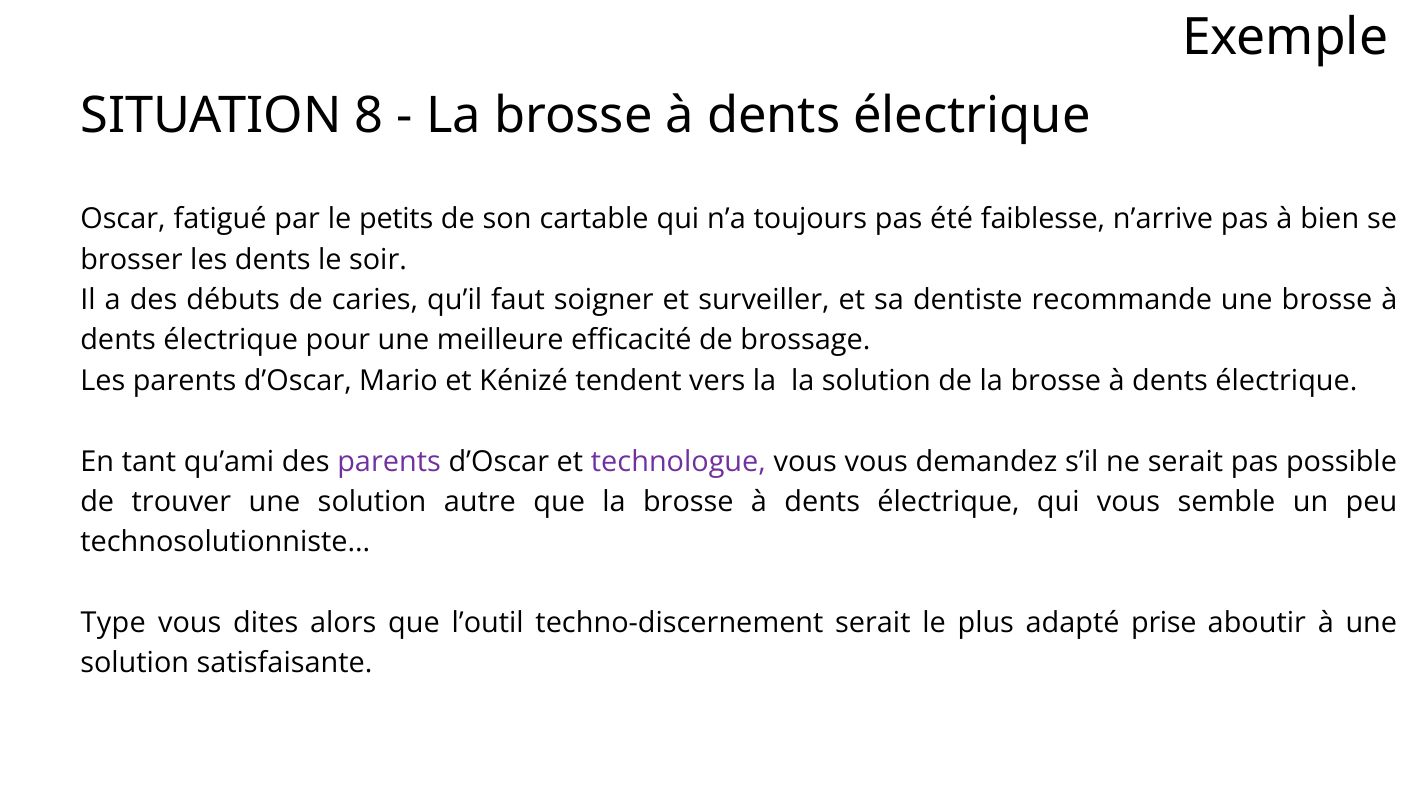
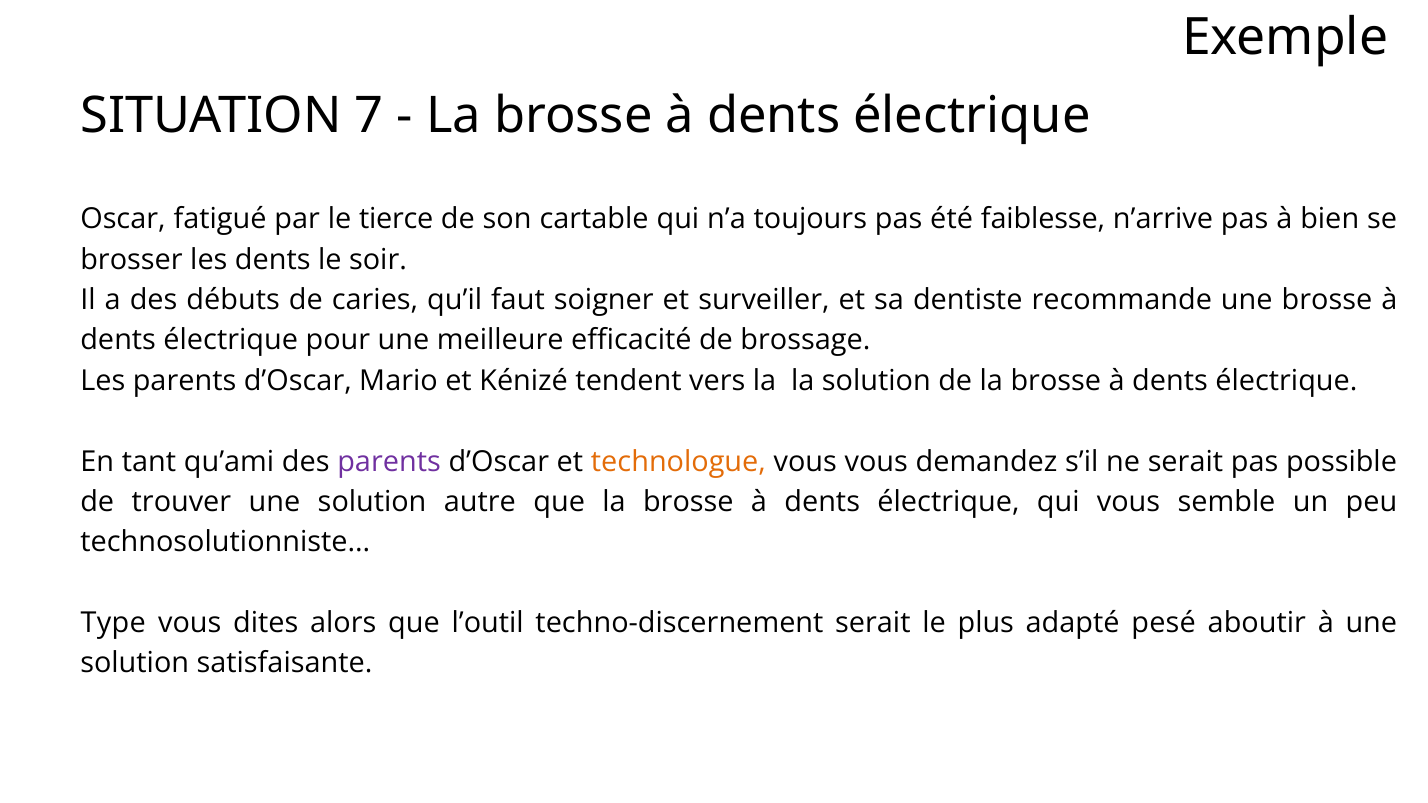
8: 8 -> 7
petits: petits -> tierce
technologue colour: purple -> orange
prise: prise -> pesé
